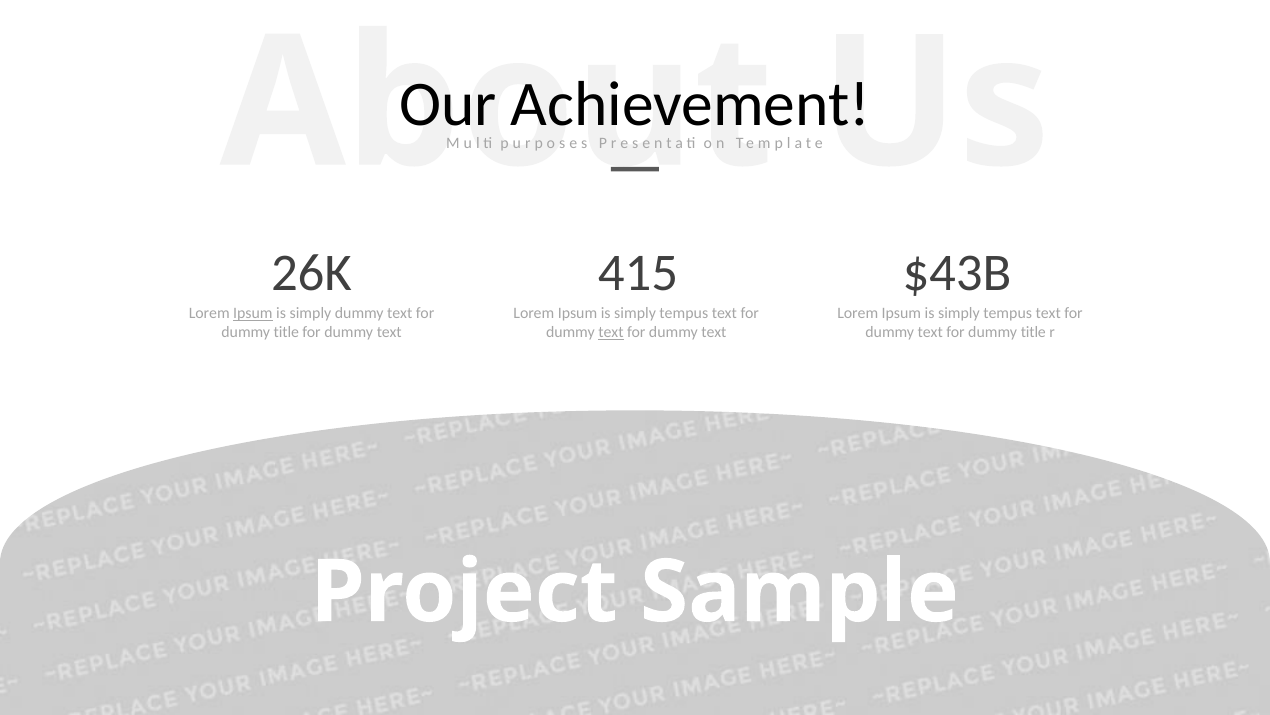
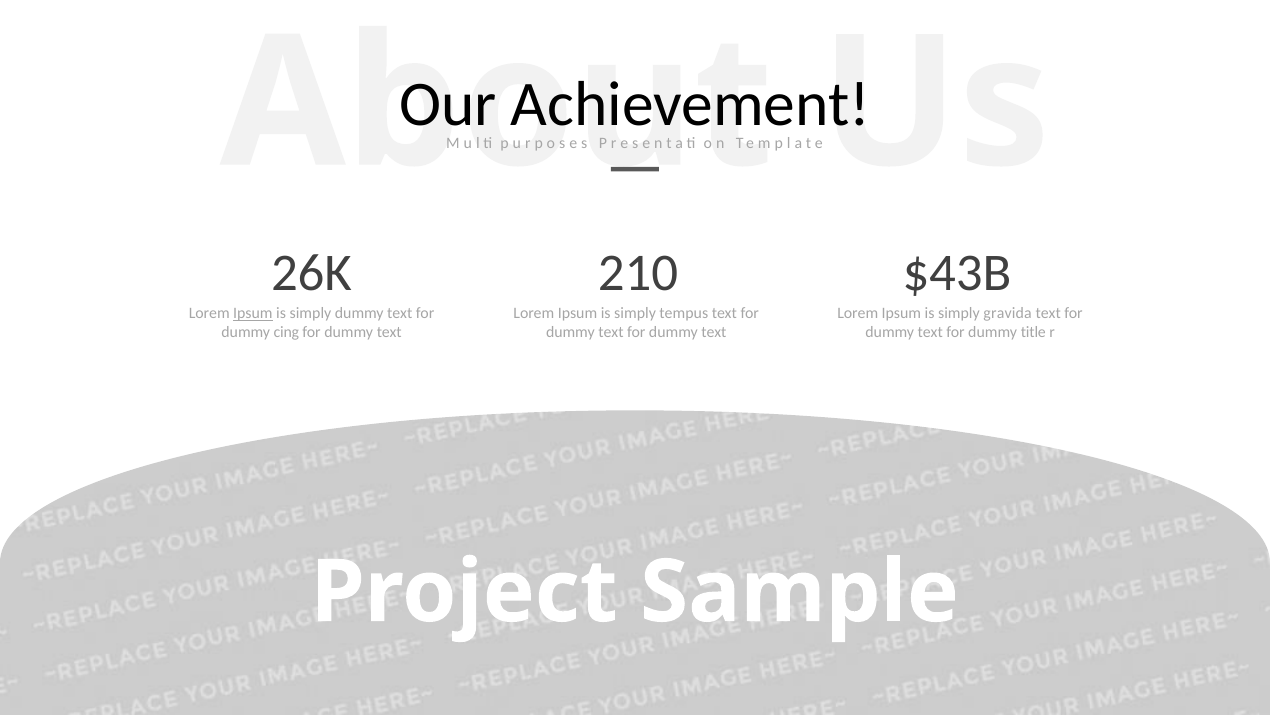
415: 415 -> 210
tempus at (1008, 313): tempus -> gravida
title at (286, 332): title -> cing
text at (611, 332) underline: present -> none
